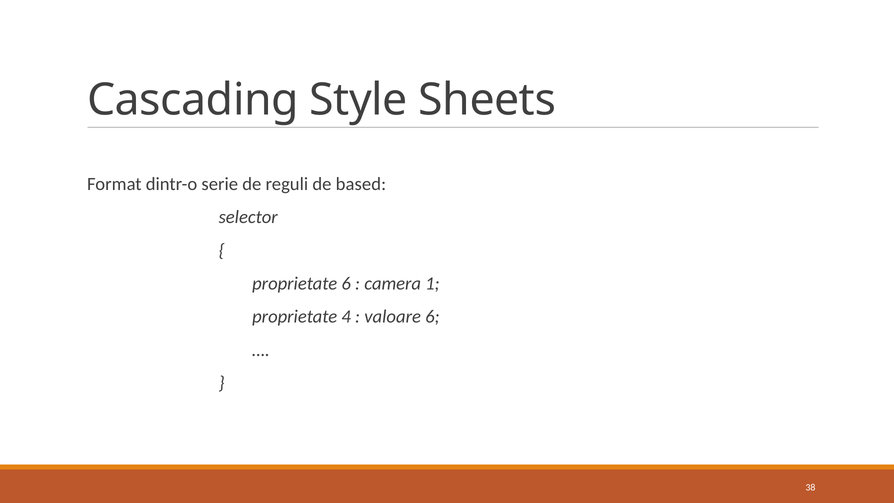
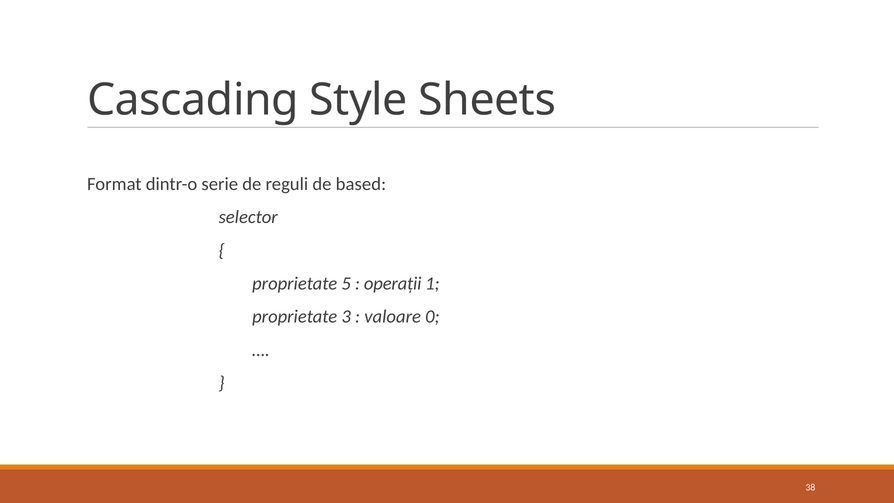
proprietate 6: 6 -> 5
camera: camera -> operații
4: 4 -> 3
valoare 6: 6 -> 0
